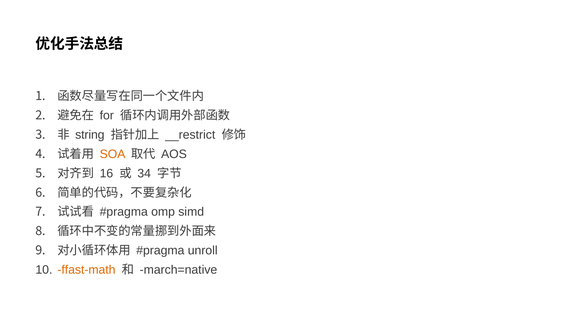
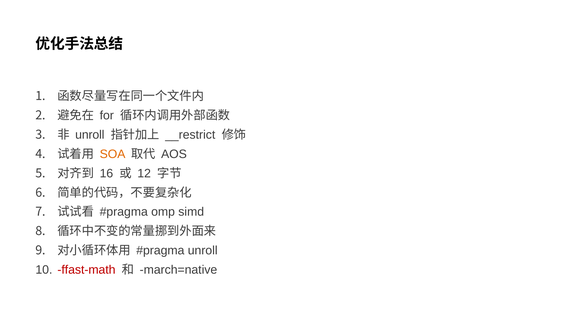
string at (90, 135): string -> unroll
34: 34 -> 12
ffast-math colour: orange -> red
